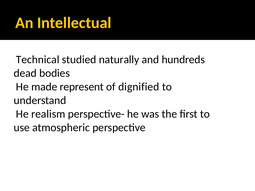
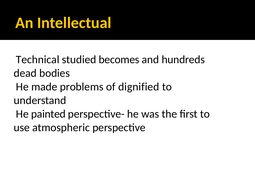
naturally: naturally -> becomes
represent: represent -> problems
realism: realism -> painted
